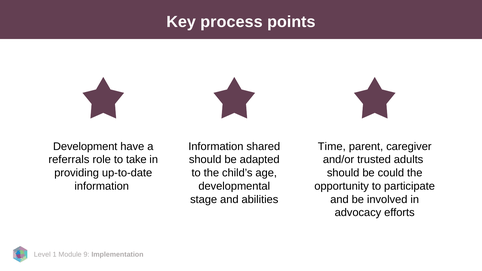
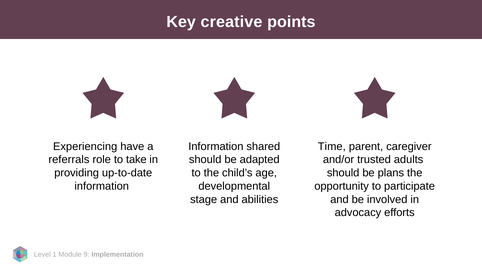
process: process -> creative
Development: Development -> Experiencing
could: could -> plans
